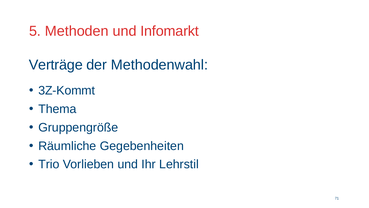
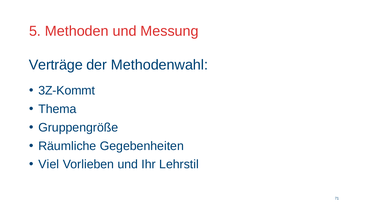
Infomarkt: Infomarkt -> Messung
Trio: Trio -> Viel
